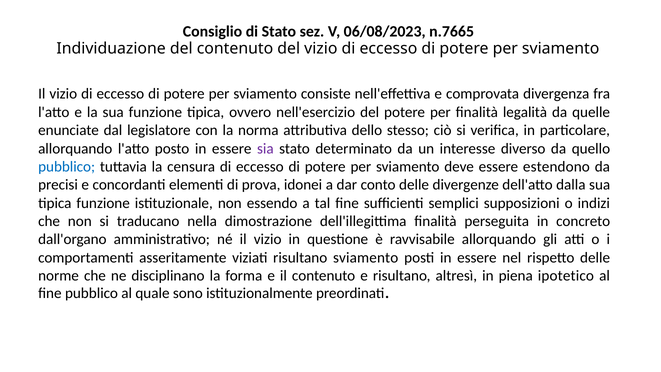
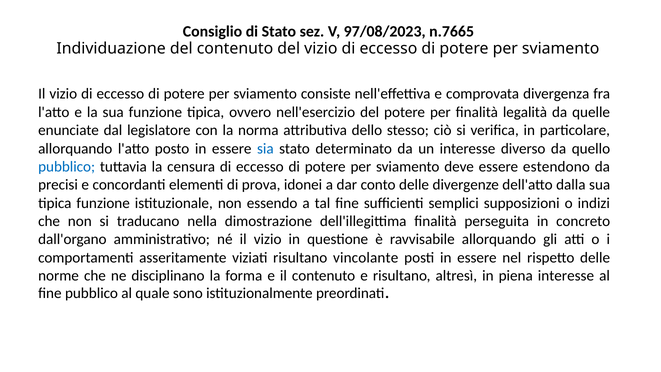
06/08/2023: 06/08/2023 -> 97/08/2023
sia colour: purple -> blue
risultano sviamento: sviamento -> vincolante
piena ipotetico: ipotetico -> interesse
